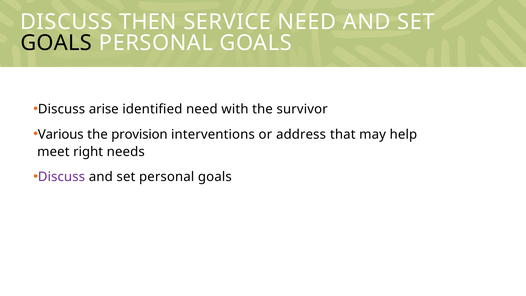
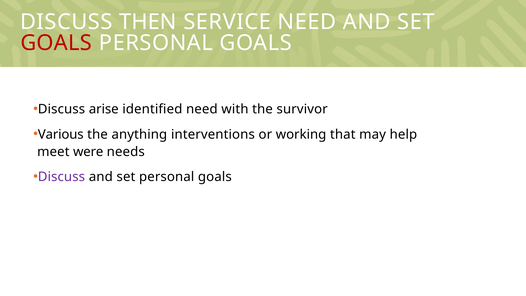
GOALS at (56, 43) colour: black -> red
provision: provision -> anything
address: address -> working
right: right -> were
